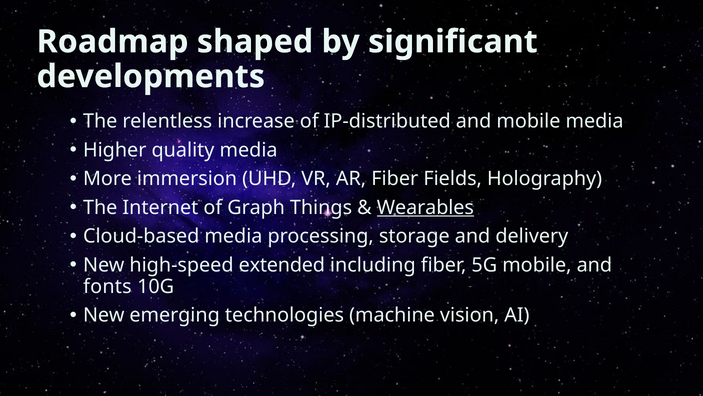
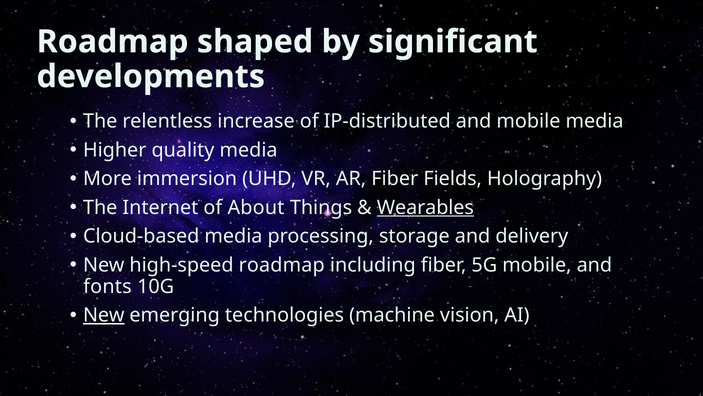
Graph: Graph -> About
high-speed extended: extended -> roadmap
New at (104, 315) underline: none -> present
